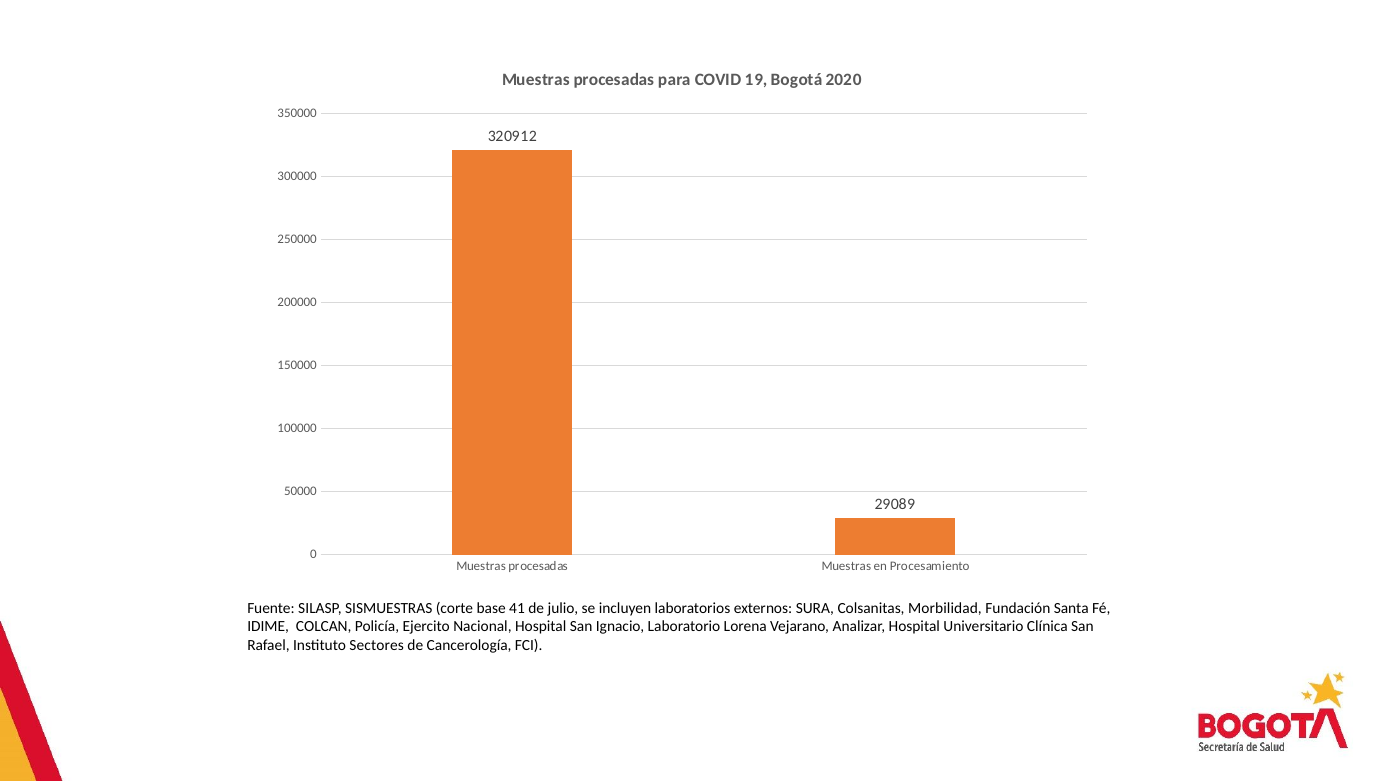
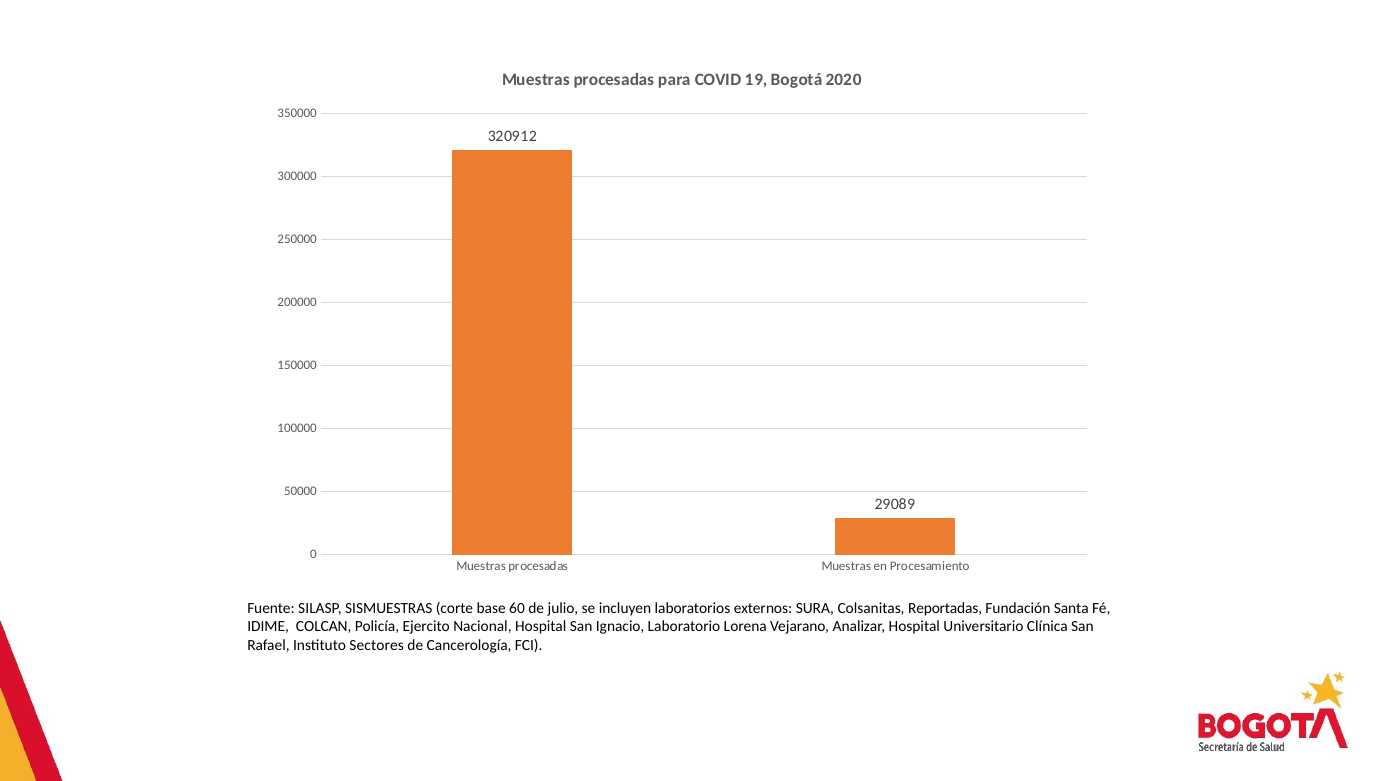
41: 41 -> 60
Morbilidad: Morbilidad -> Reportadas
